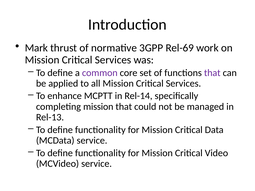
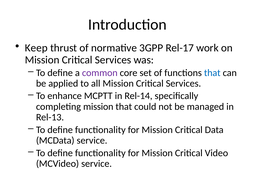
Mark: Mark -> Keep
Rel-69: Rel-69 -> Rel-17
that at (212, 73) colour: purple -> blue
